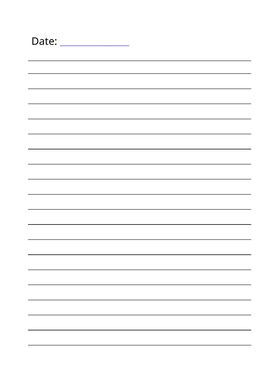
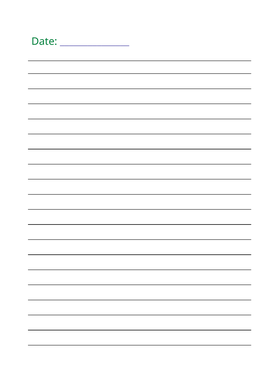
Date colour: black -> green
